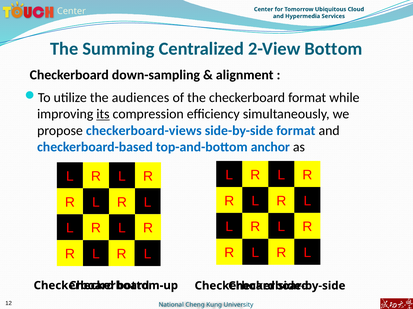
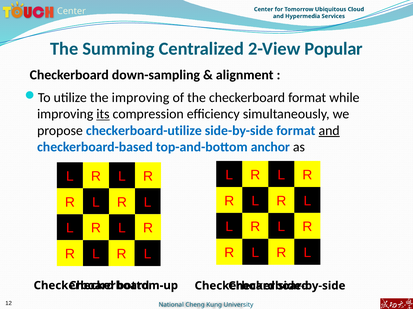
Bottom: Bottom -> Popular
the audiences: audiences -> improving
checkerboard-views: checkerboard-views -> checkerboard-utilize
and at (329, 131) underline: none -> present
